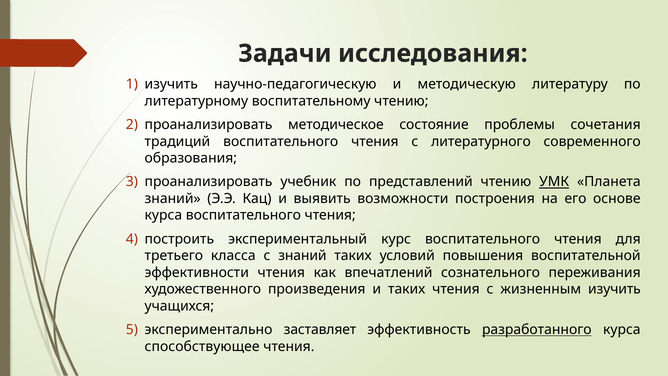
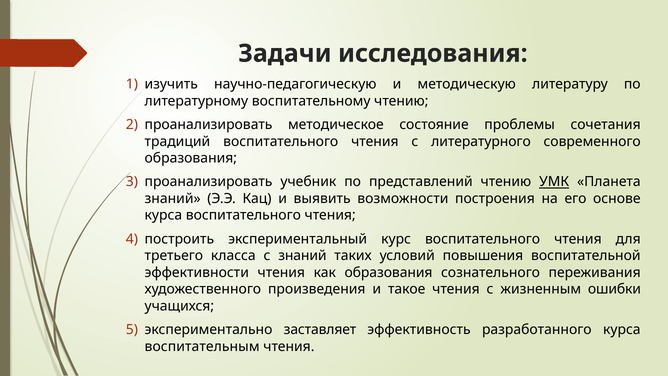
как впечатлений: впечатлений -> образования
и таких: таких -> такое
жизненным изучить: изучить -> ошибки
разработанного underline: present -> none
способствующее: способствующее -> воспитательным
